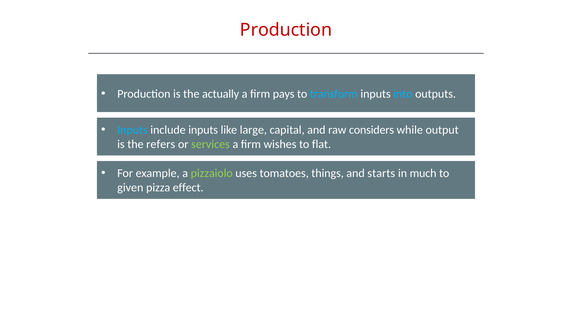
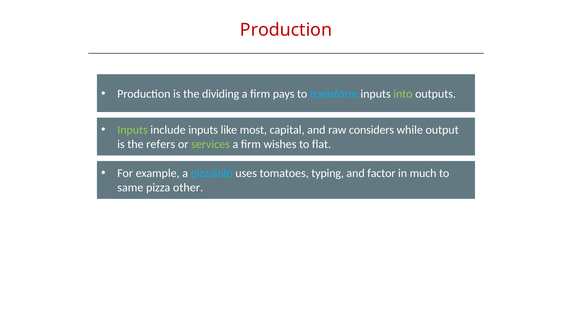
actually: actually -> dividing
into colour: light blue -> light green
Inputs at (132, 130) colour: light blue -> light green
large: large -> most
pizzaiolo colour: light green -> light blue
things: things -> typing
starts: starts -> factor
given: given -> same
effect: effect -> other
